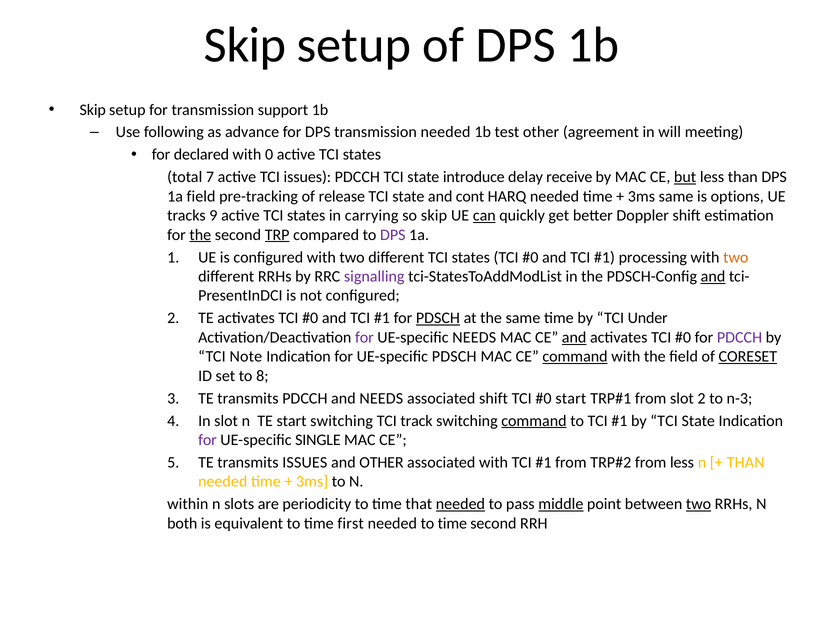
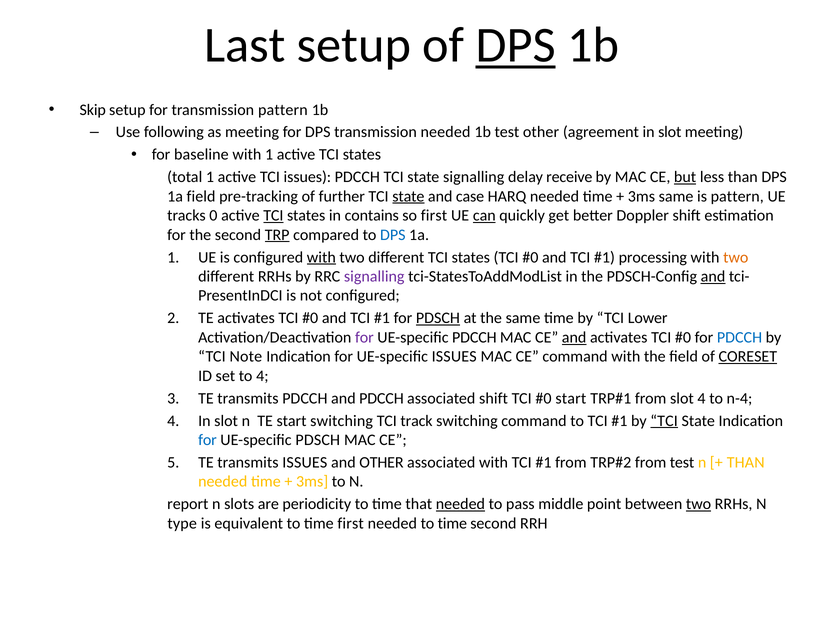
Skip at (245, 45): Skip -> Last
DPS at (516, 45) underline: none -> present
transmission support: support -> pattern
as advance: advance -> meeting
agreement in will: will -> slot
declared: declared -> baseline
with 0: 0 -> 1
total 7: 7 -> 1
state introduce: introduce -> signalling
release: release -> further
state at (408, 196) underline: none -> present
cont: cont -> case
is options: options -> pattern
9: 9 -> 0
TCI at (273, 216) underline: none -> present
carrying: carrying -> contains
so skip: skip -> first
the at (200, 235) underline: present -> none
DPS at (393, 235) colour: purple -> blue
with at (321, 257) underline: none -> present
Under: Under -> Lower
UE-specific NEEDS: NEEDS -> PDCCH
PDCCH at (740, 337) colour: purple -> blue
UE-specific PDSCH: PDSCH -> ISSUES
command at (575, 357) underline: present -> none
to 8: 8 -> 4
and NEEDS: NEEDS -> PDCCH
slot 2: 2 -> 4
n-3: n-3 -> n-4
command at (534, 421) underline: present -> none
TCI at (664, 421) underline: none -> present
for at (207, 440) colour: purple -> blue
UE-specific SINGLE: SINGLE -> PDSCH
from less: less -> test
within: within -> report
middle underline: present -> none
both: both -> type
